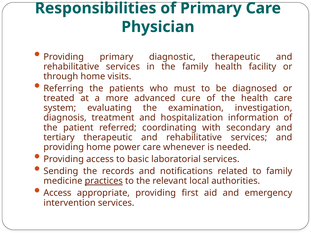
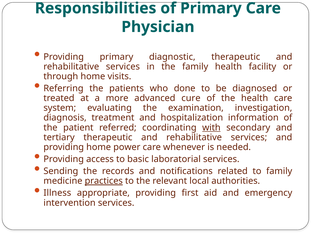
must: must -> done
with underline: none -> present
Access at (57, 193): Access -> Illness
